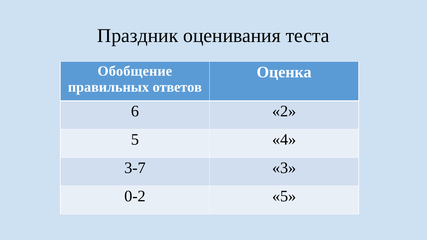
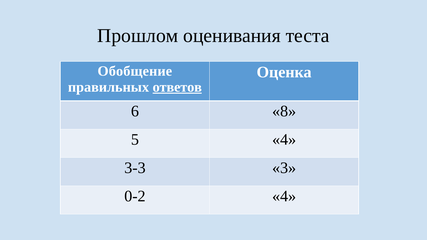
Праздник: Праздник -> Прошлом
ответов underline: none -> present
2: 2 -> 8
3-7: 3-7 -> 3-3
0-2 5: 5 -> 4
